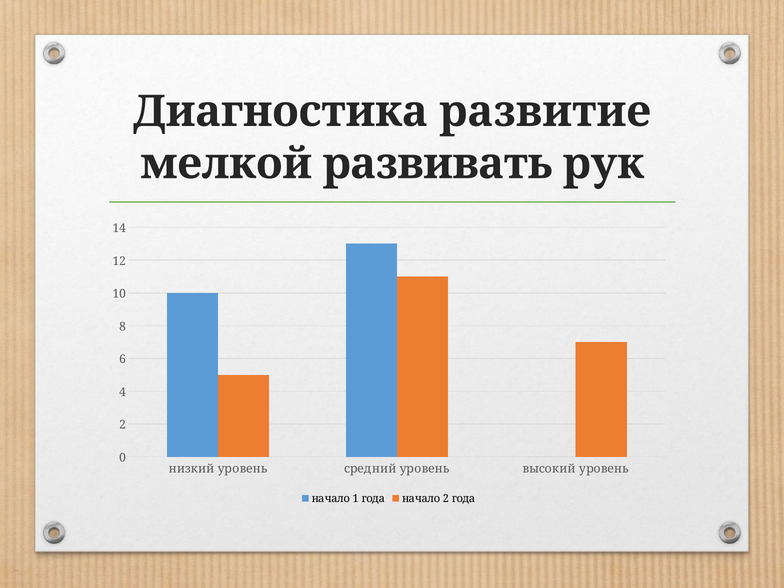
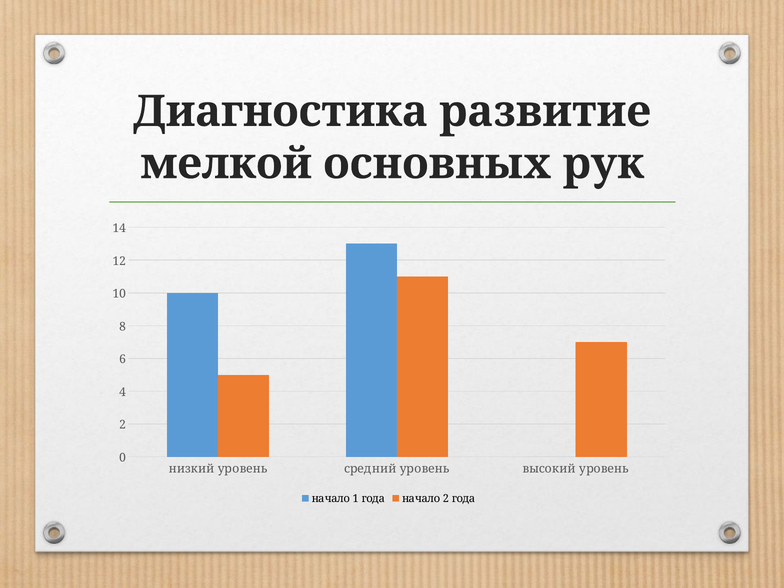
развивать: развивать -> основных
